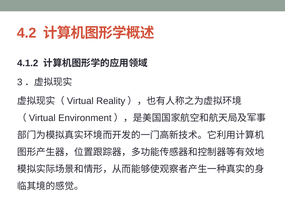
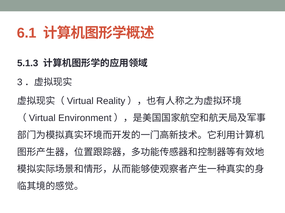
4.2: 4.2 -> 6.1
4.1.2: 4.1.2 -> 5.1.3
